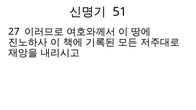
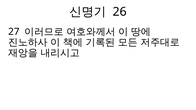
51: 51 -> 26
